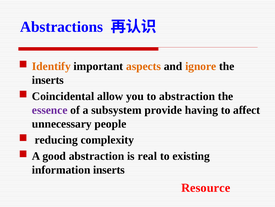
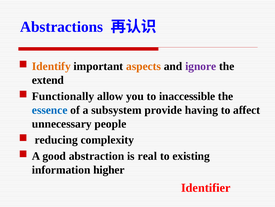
ignore colour: orange -> purple
inserts at (48, 80): inserts -> extend
Coincidental: Coincidental -> Functionally
to abstraction: abstraction -> inaccessible
essence colour: purple -> blue
information inserts: inserts -> higher
Resource: Resource -> Identifier
